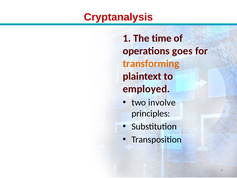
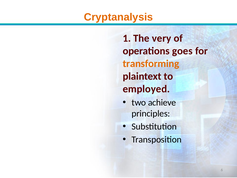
Cryptanalysis colour: red -> orange
time: time -> very
involve: involve -> achieve
